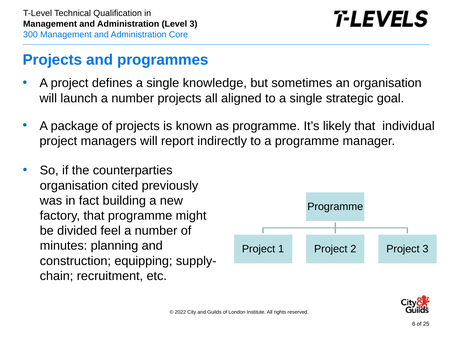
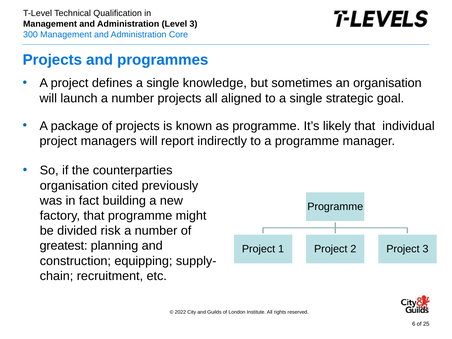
feel: feel -> risk
minutes: minutes -> greatest
